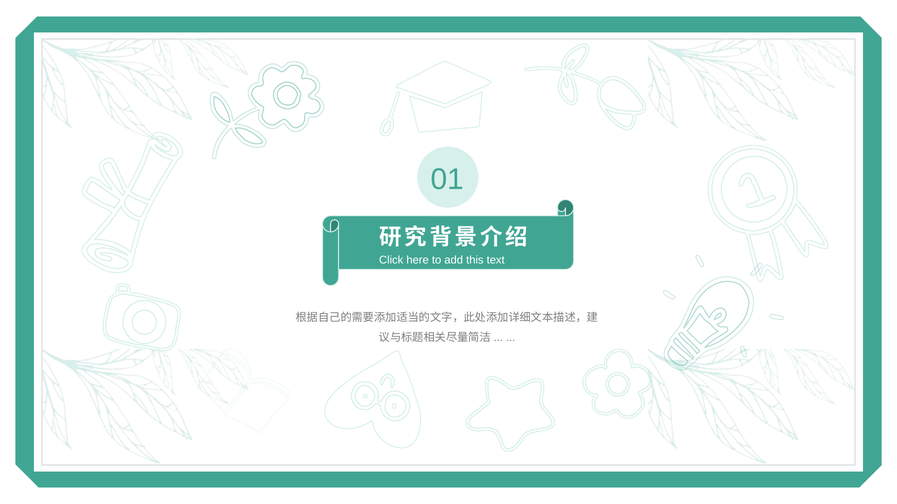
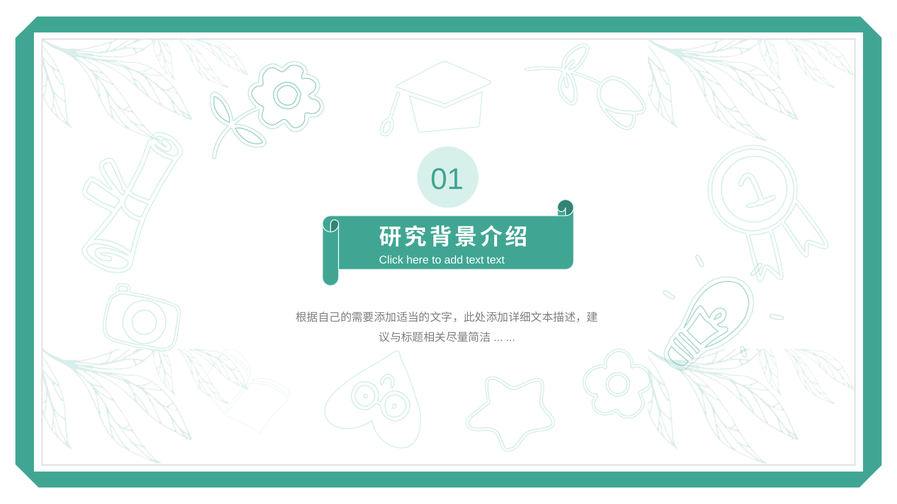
add this: this -> text
